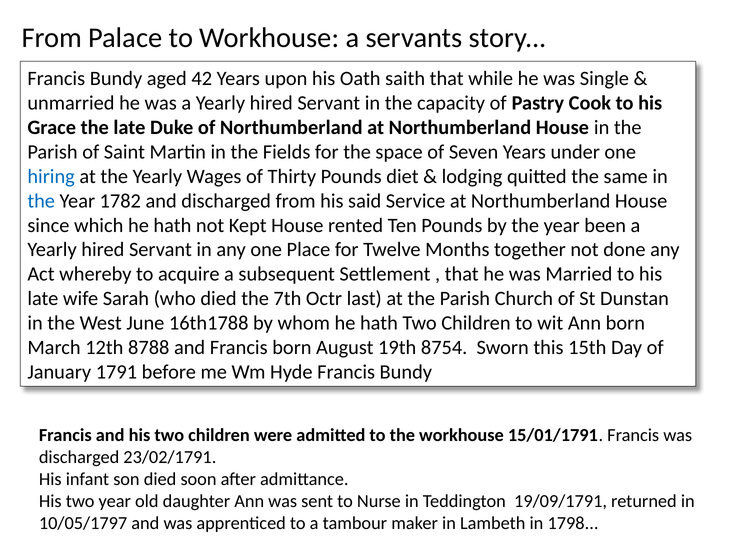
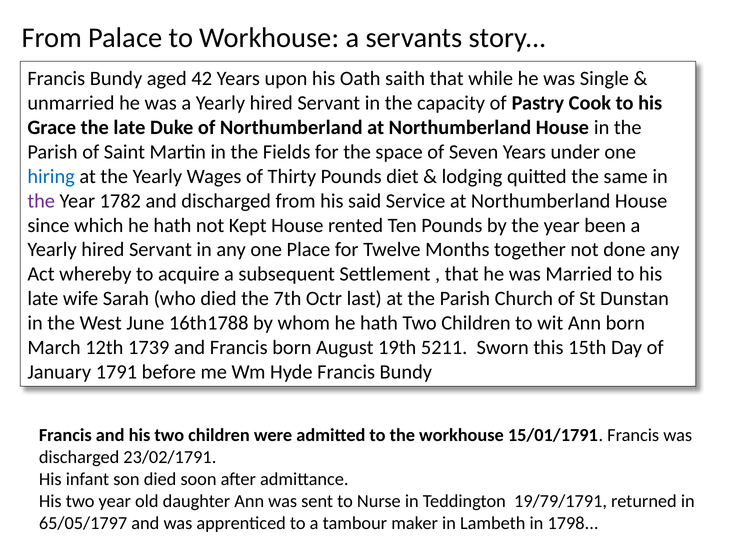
the at (41, 201) colour: blue -> purple
8788: 8788 -> 1739
8754: 8754 -> 5211
19/09/1791: 19/09/1791 -> 19/79/1791
10/05/1797: 10/05/1797 -> 65/05/1797
